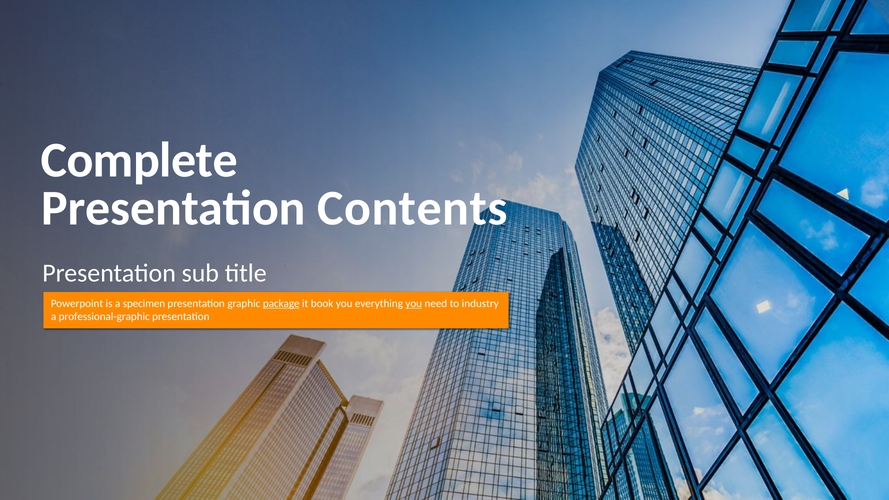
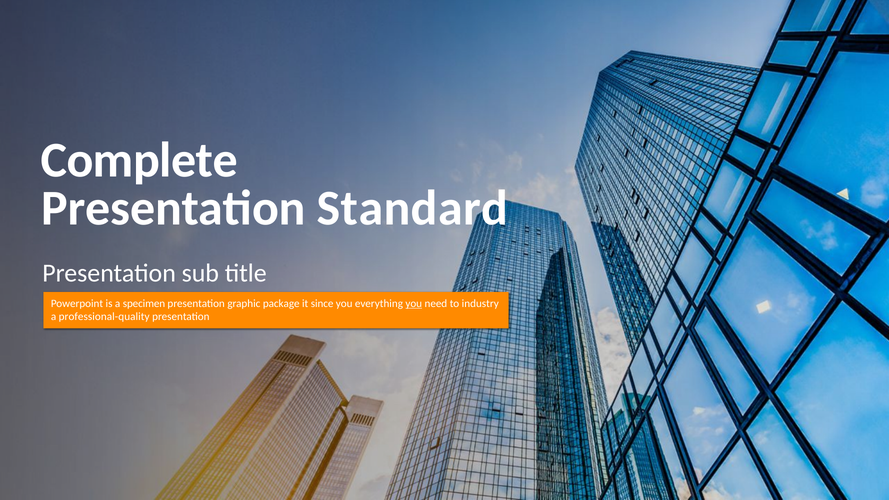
Contents: Contents -> Standard
package underline: present -> none
book: book -> since
professional-graphic: professional-graphic -> professional-quality
